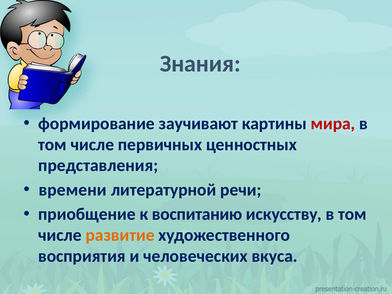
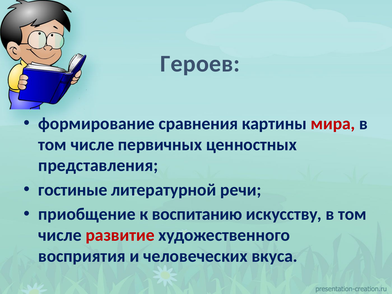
Знания: Знания -> Героев
заучивают: заучивают -> сравнения
времени: времени -> гостиные
развитие colour: orange -> red
